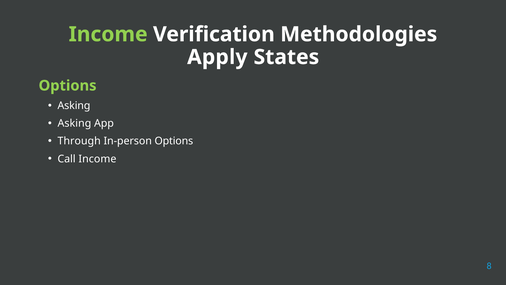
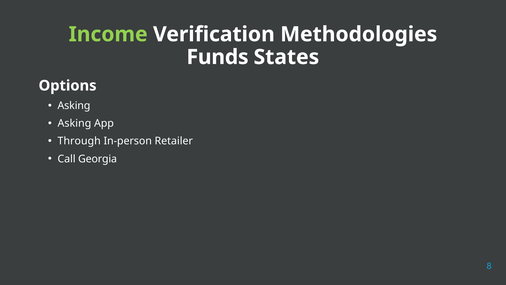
Apply: Apply -> Funds
Options at (68, 86) colour: light green -> white
In-person Options: Options -> Retailer
Call Income: Income -> Georgia
